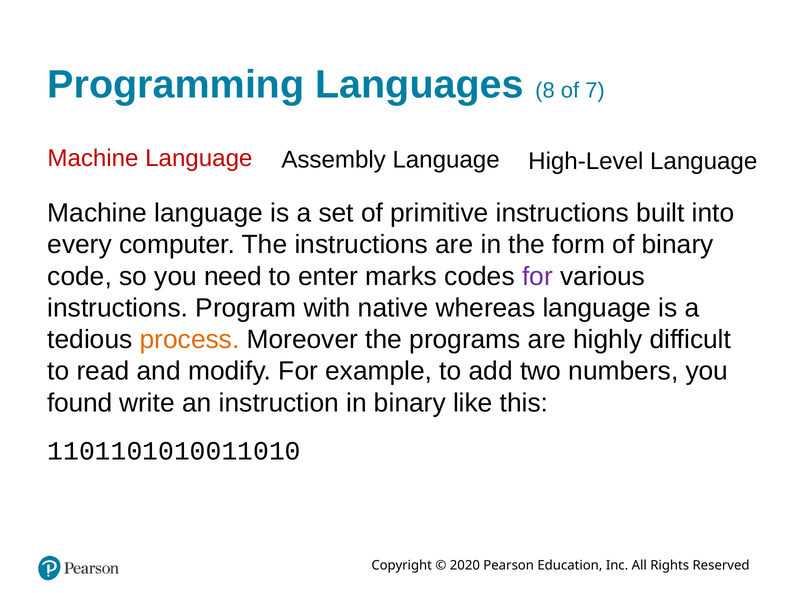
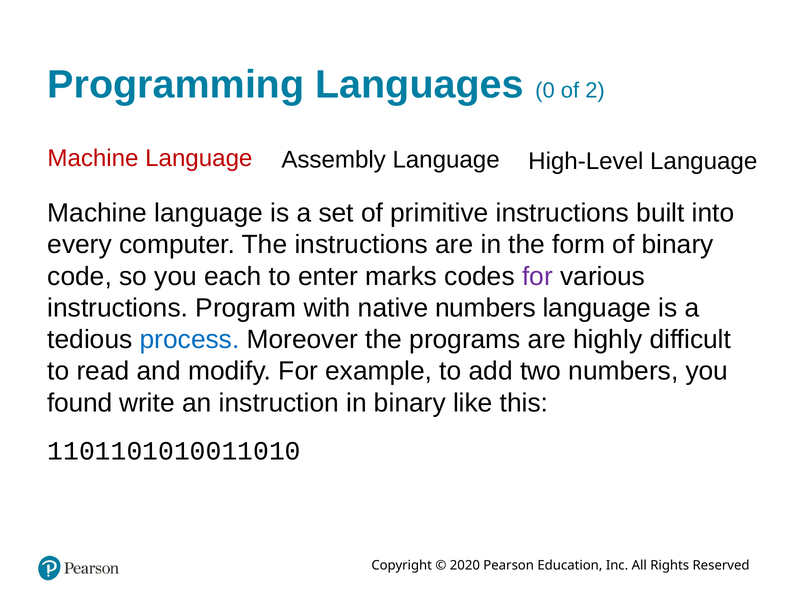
8: 8 -> 0
7: 7 -> 2
need: need -> each
native whereas: whereas -> numbers
process colour: orange -> blue
